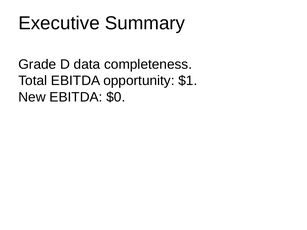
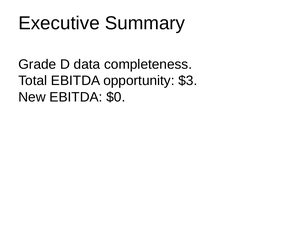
$1: $1 -> $3
